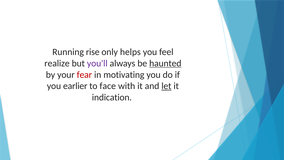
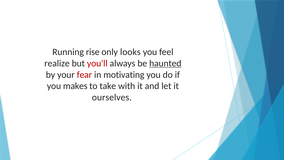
helps: helps -> looks
you'll colour: purple -> red
earlier: earlier -> makes
face: face -> take
let underline: present -> none
indication: indication -> ourselves
